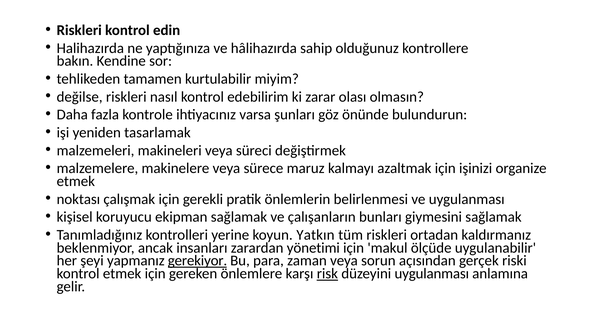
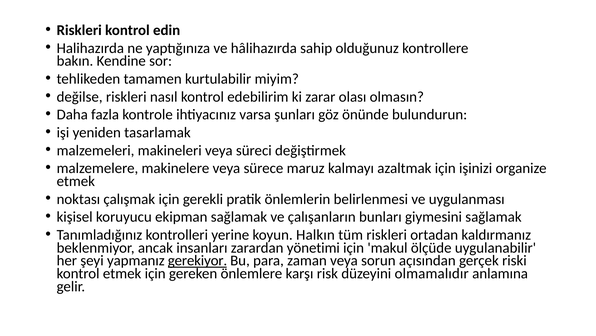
Yatkın: Yatkın -> Halkın
risk underline: present -> none
düzeyini uygulanması: uygulanması -> olmamalıdır
